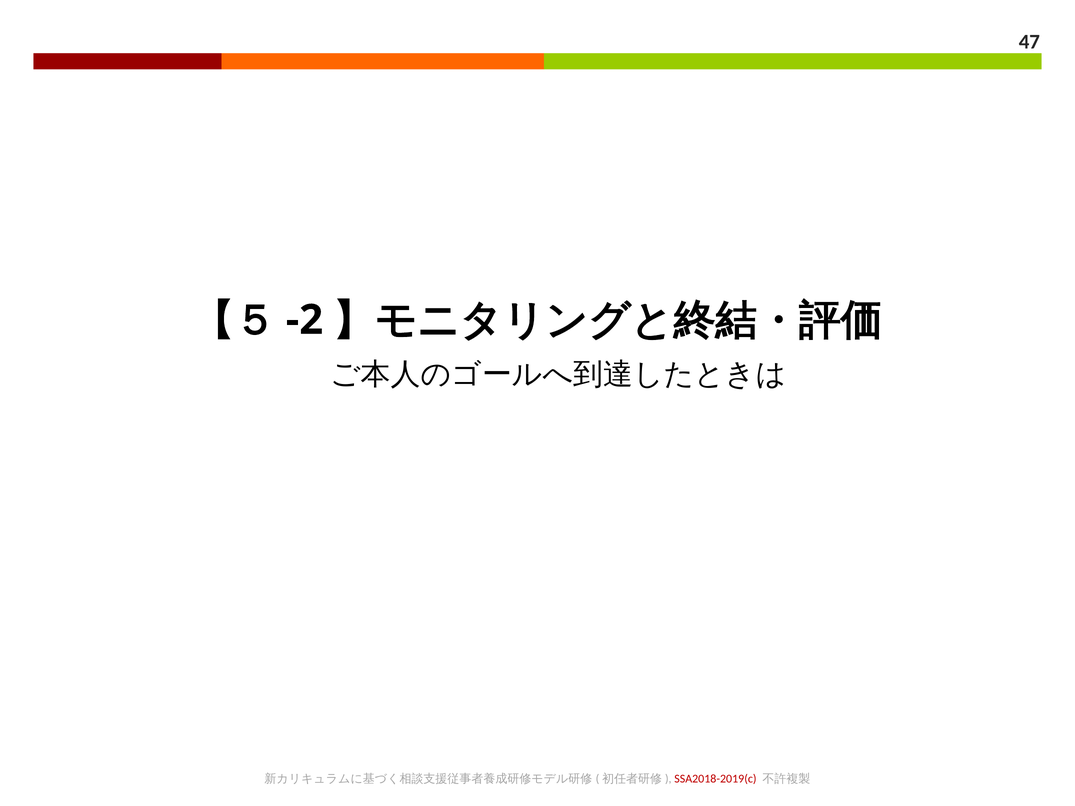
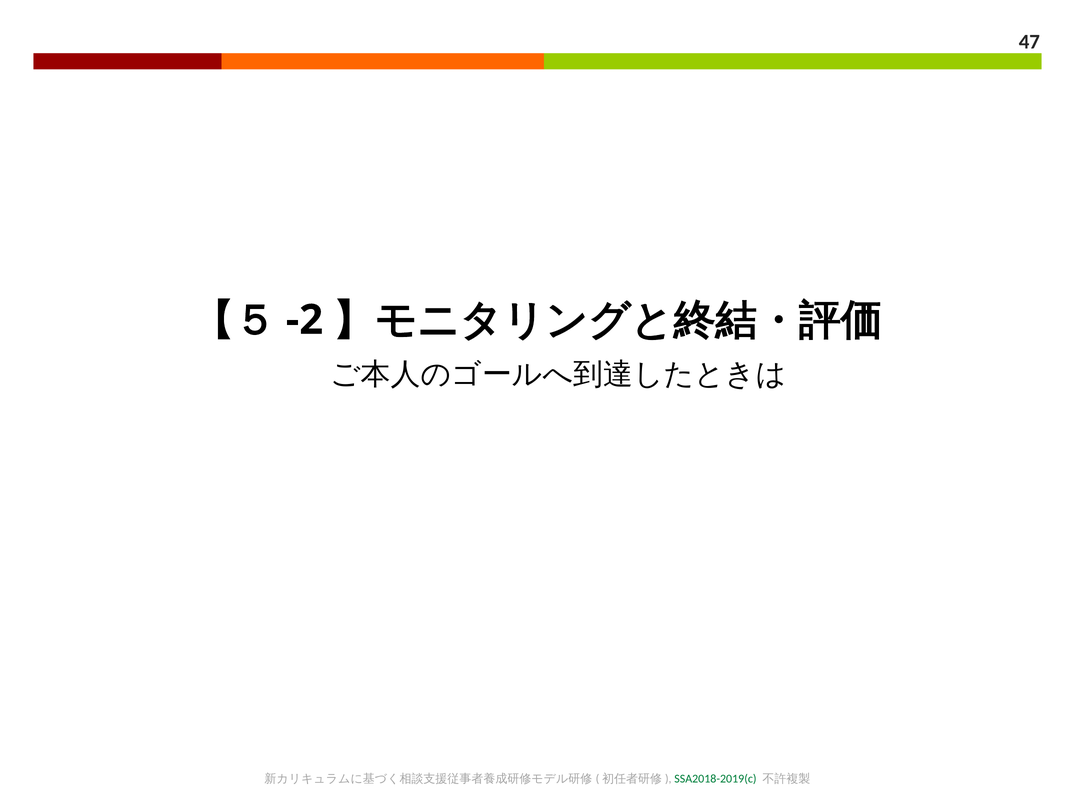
SSA2018-2019(c colour: red -> green
